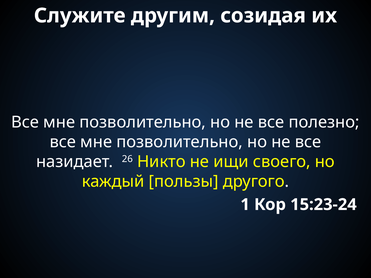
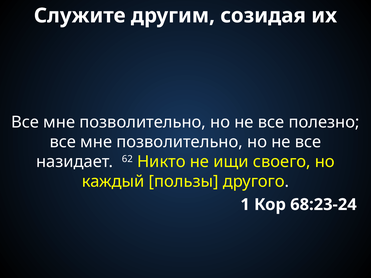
26: 26 -> 62
15:23-24: 15:23-24 -> 68:23-24
